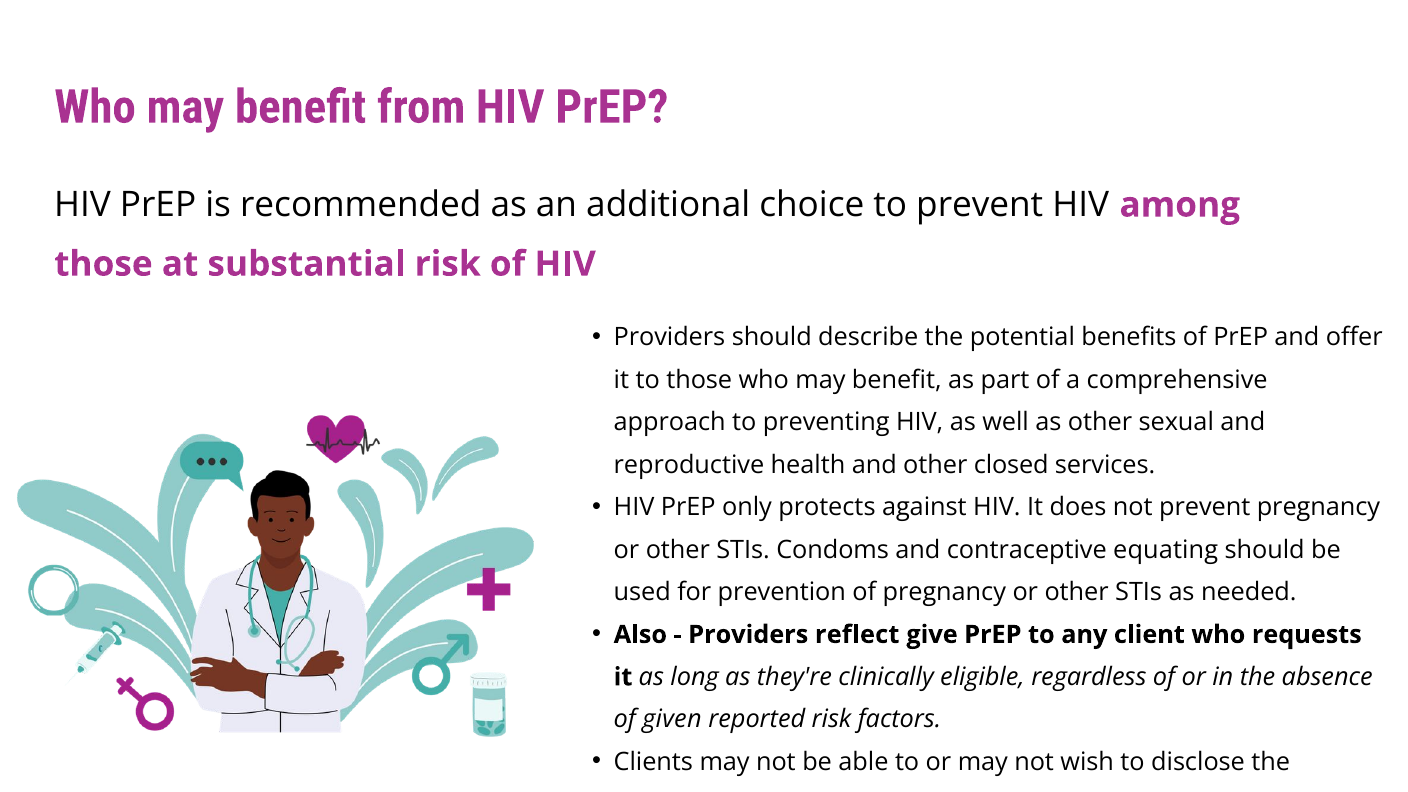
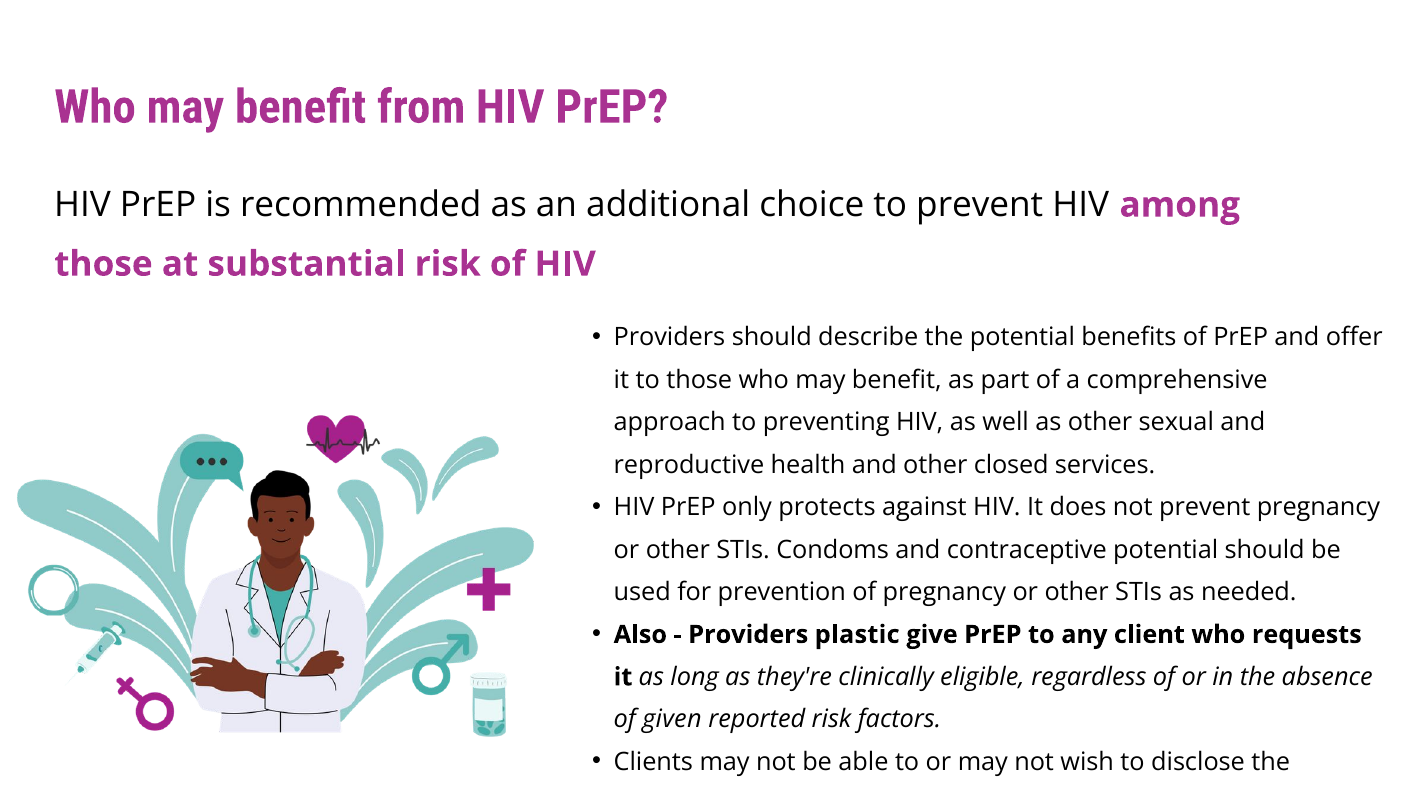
contraceptive equating: equating -> potential
reflect: reflect -> plastic
